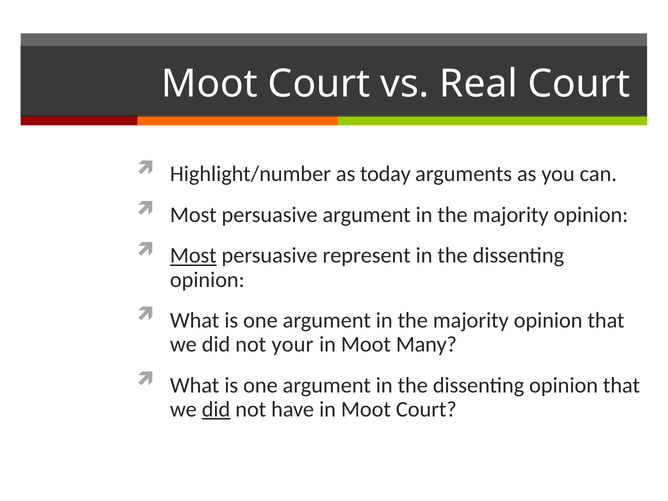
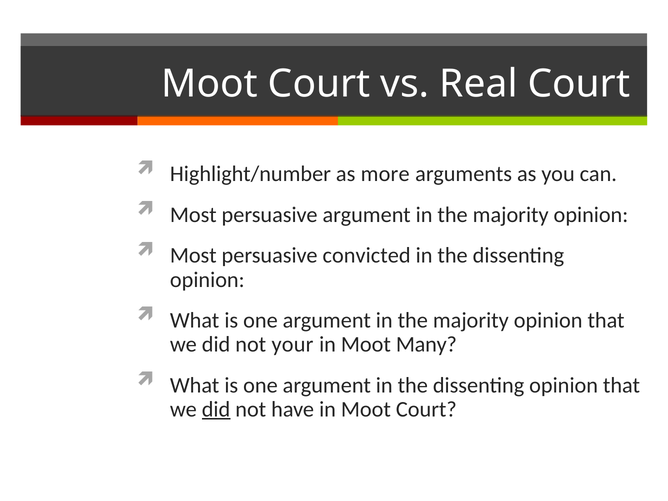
today: today -> more
Most at (193, 256) underline: present -> none
represent: represent -> convicted
